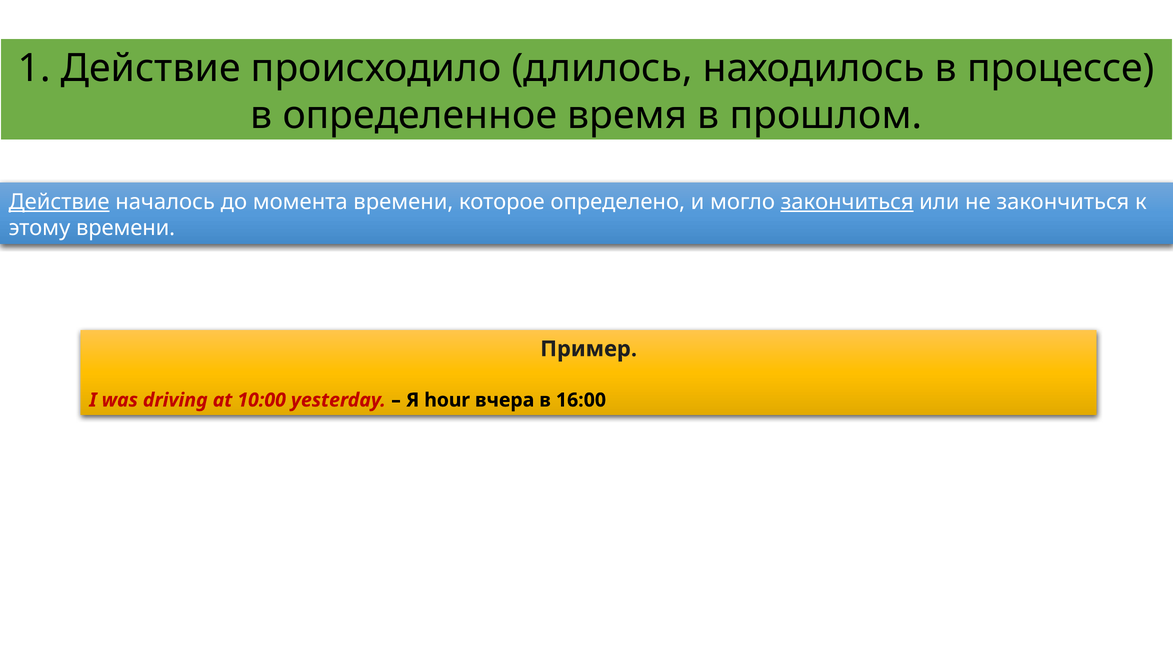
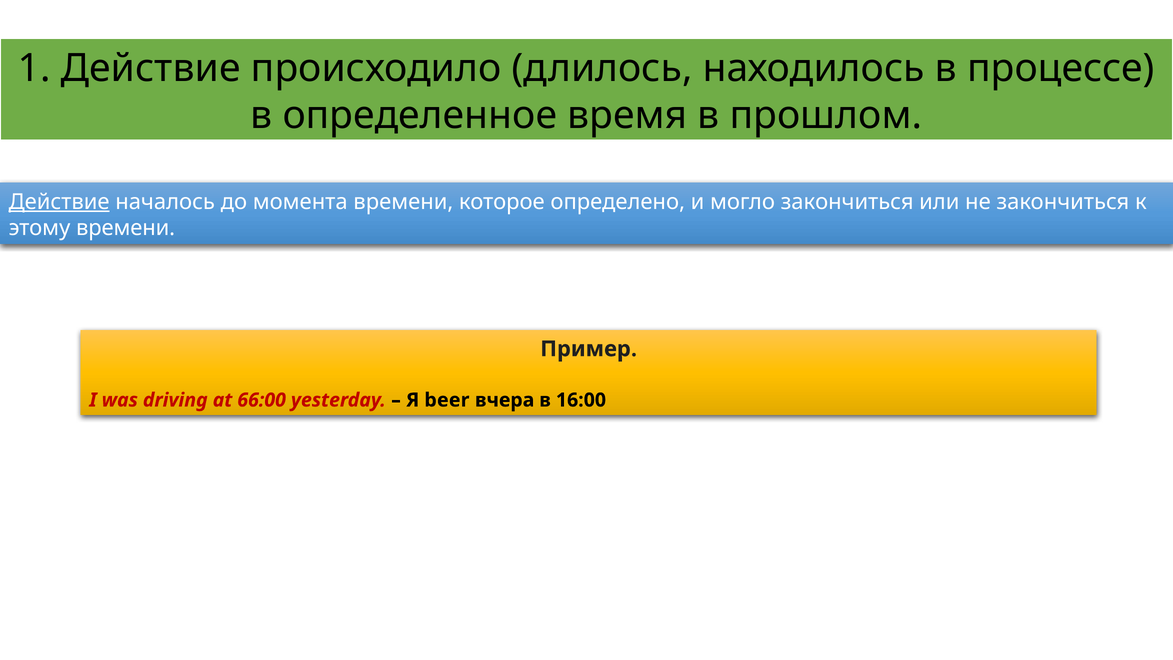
закончиться at (847, 202) underline: present -> none
10:00: 10:00 -> 66:00
hour: hour -> beer
